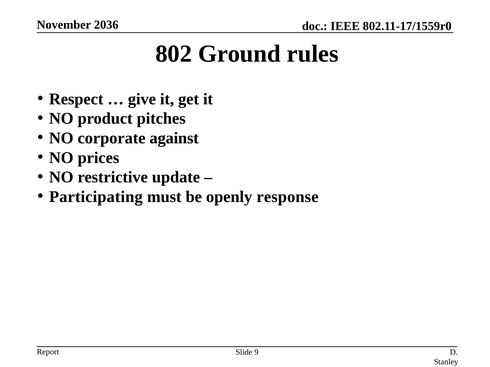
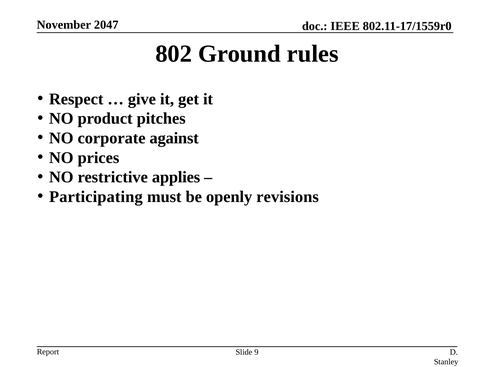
2036: 2036 -> 2047
update: update -> applies
response: response -> revisions
